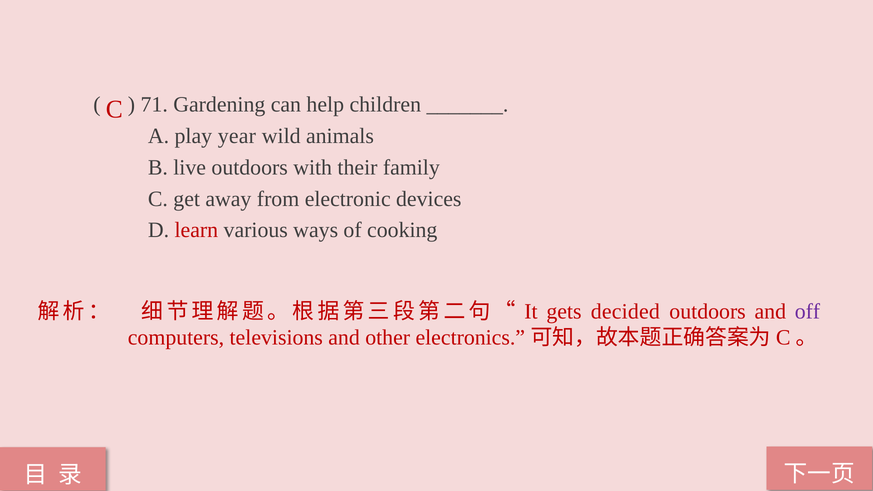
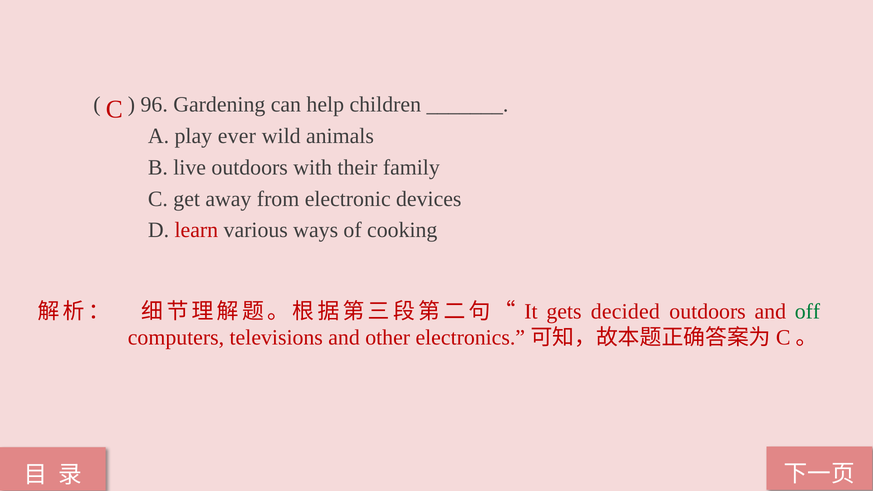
71: 71 -> 96
year: year -> ever
off colour: purple -> green
